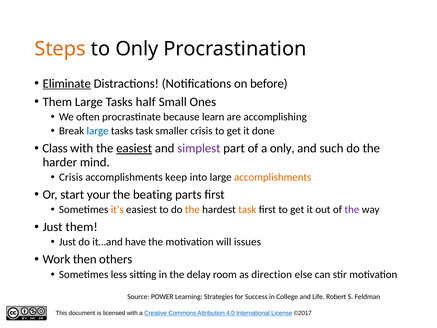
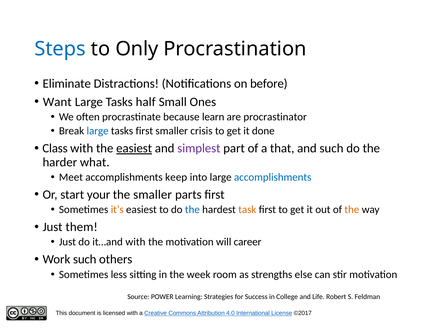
Steps colour: orange -> blue
Eliminate underline: present -> none
Them at (57, 102): Them -> Want
accomplishing: accomplishing -> procrastinator
tasks task: task -> first
a only: only -> that
mind: mind -> what
Crisis at (71, 177): Crisis -> Meet
accomplishments at (273, 177) colour: orange -> blue
the beating: beating -> smaller
the at (192, 209) colour: orange -> blue
the at (352, 209) colour: purple -> orange
it…and have: have -> with
issues: issues -> career
Work then: then -> such
delay: delay -> week
direction: direction -> strengths
